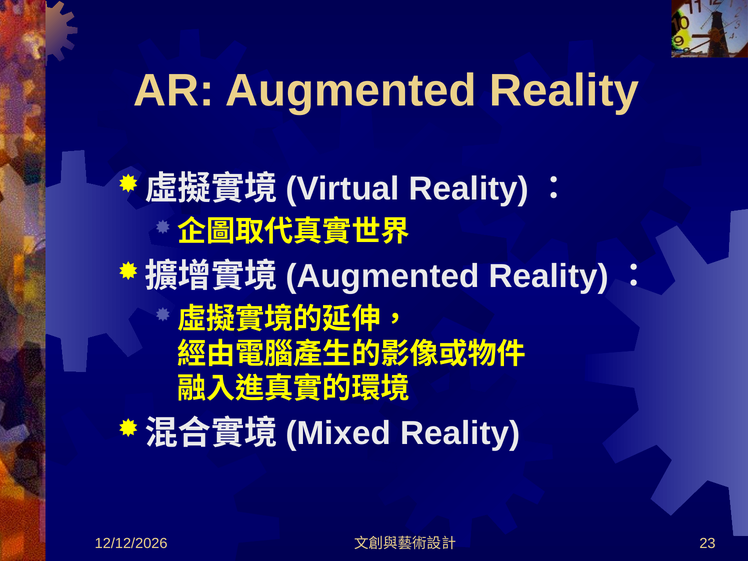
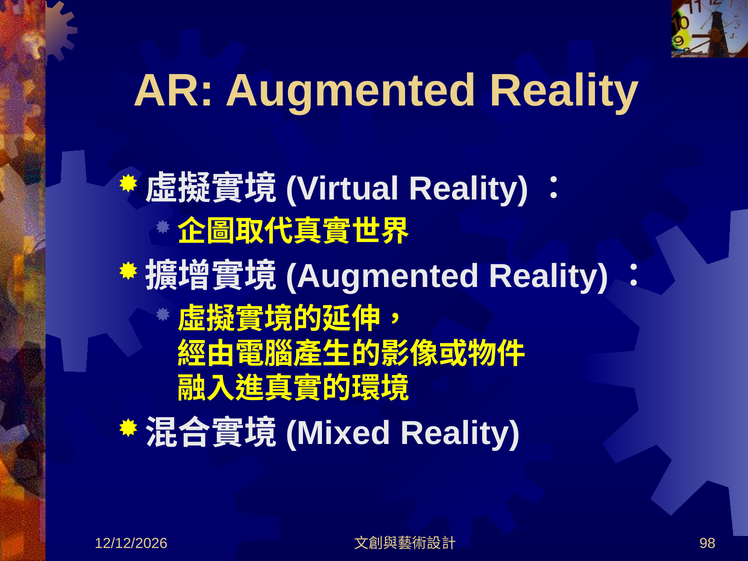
23: 23 -> 98
